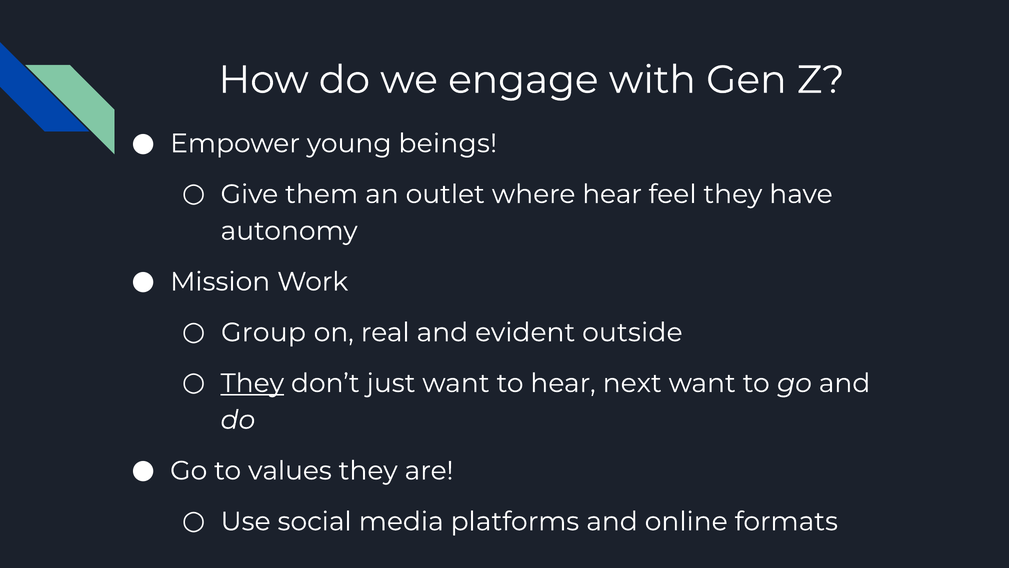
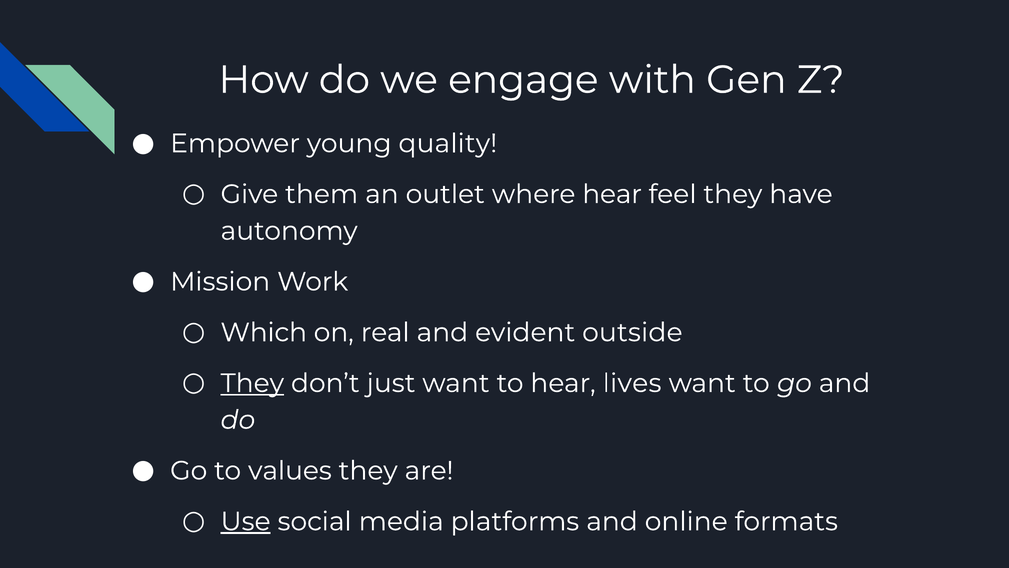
beings: beings -> quality
Group: Group -> Which
next: next -> lives
Use underline: none -> present
